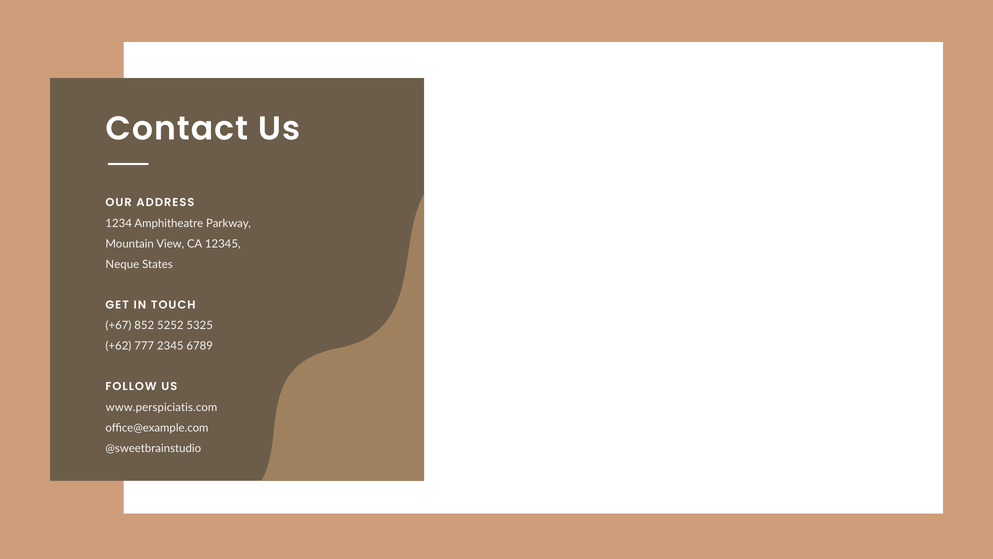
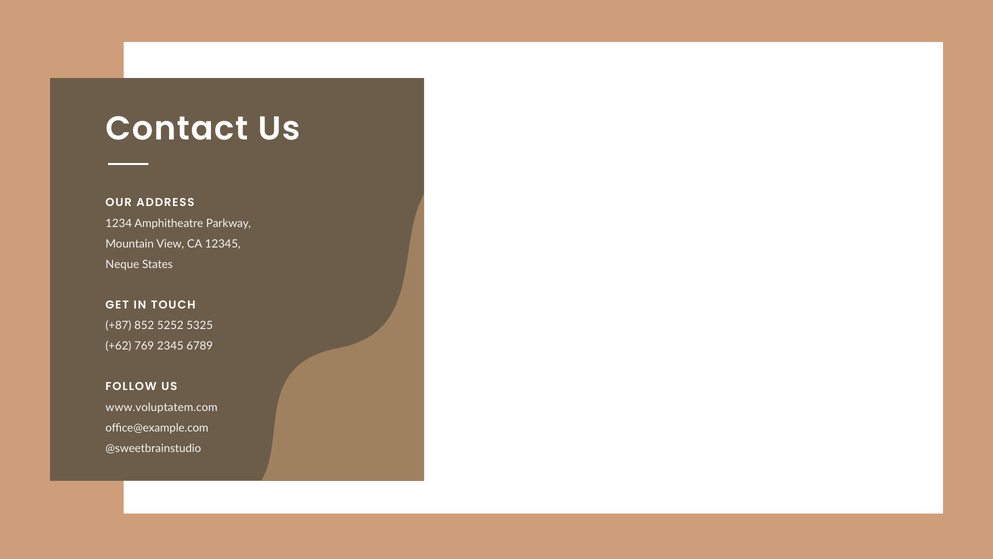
+67: +67 -> +87
777: 777 -> 769
www.perspiciatis.com: www.perspiciatis.com -> www.voluptatem.com
